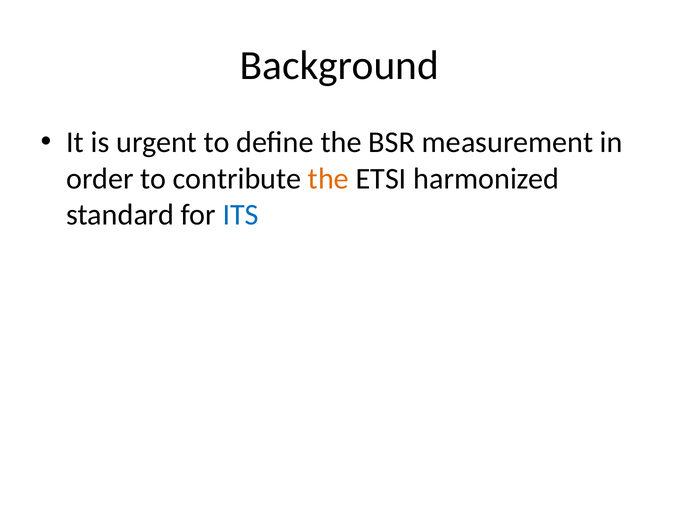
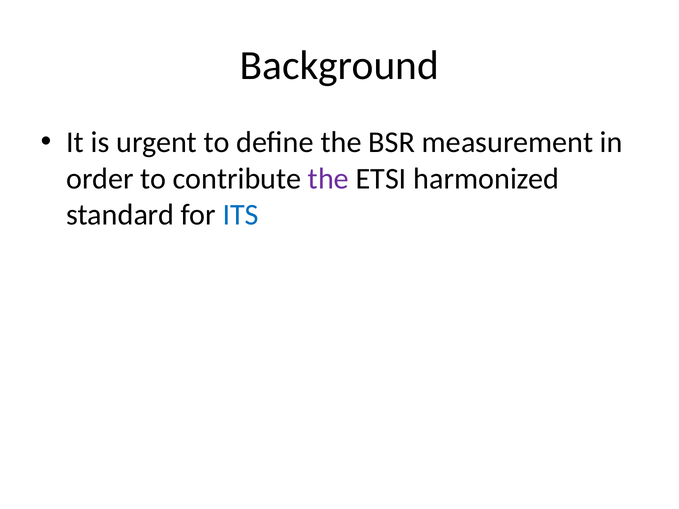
the at (328, 179) colour: orange -> purple
